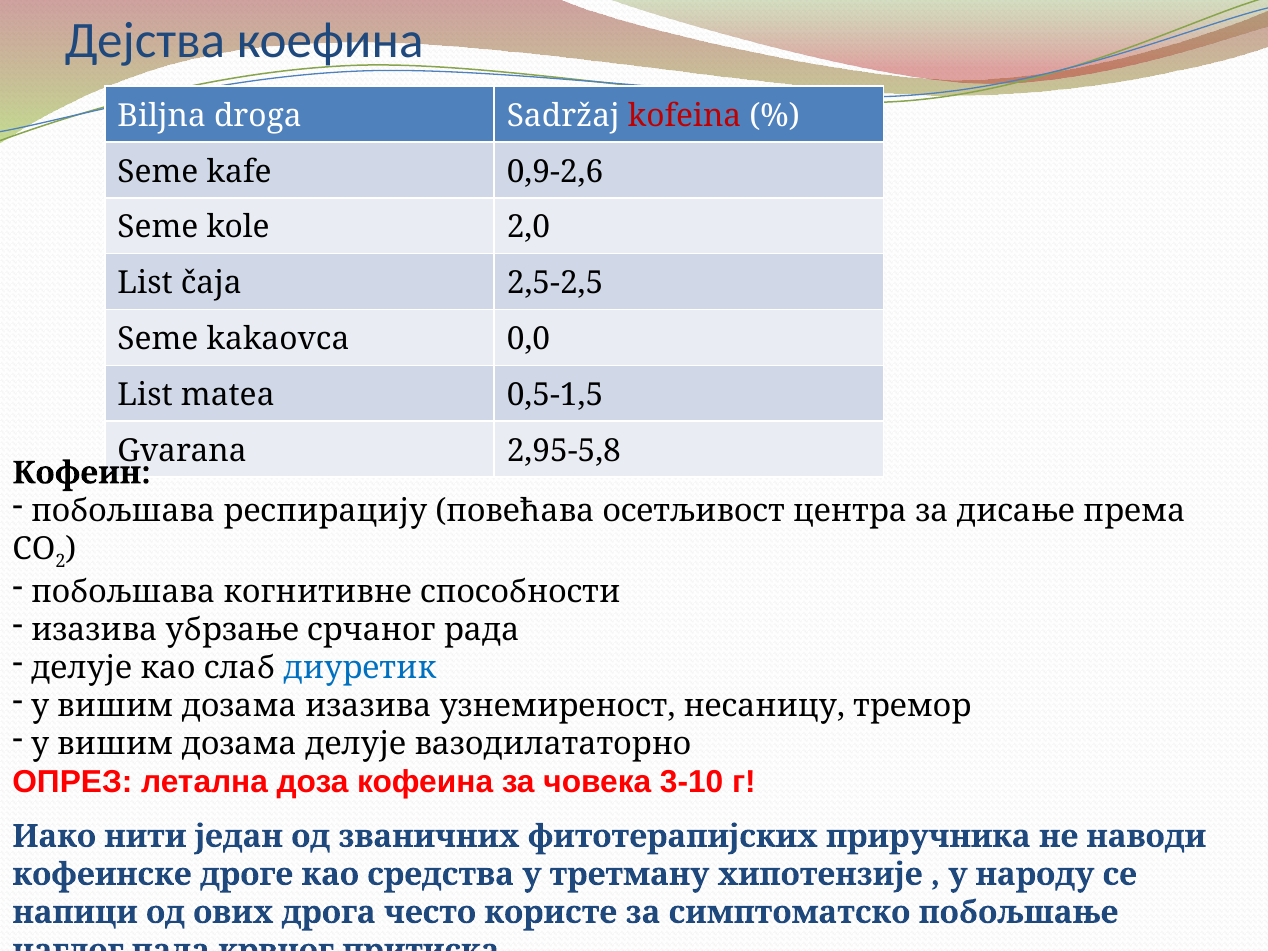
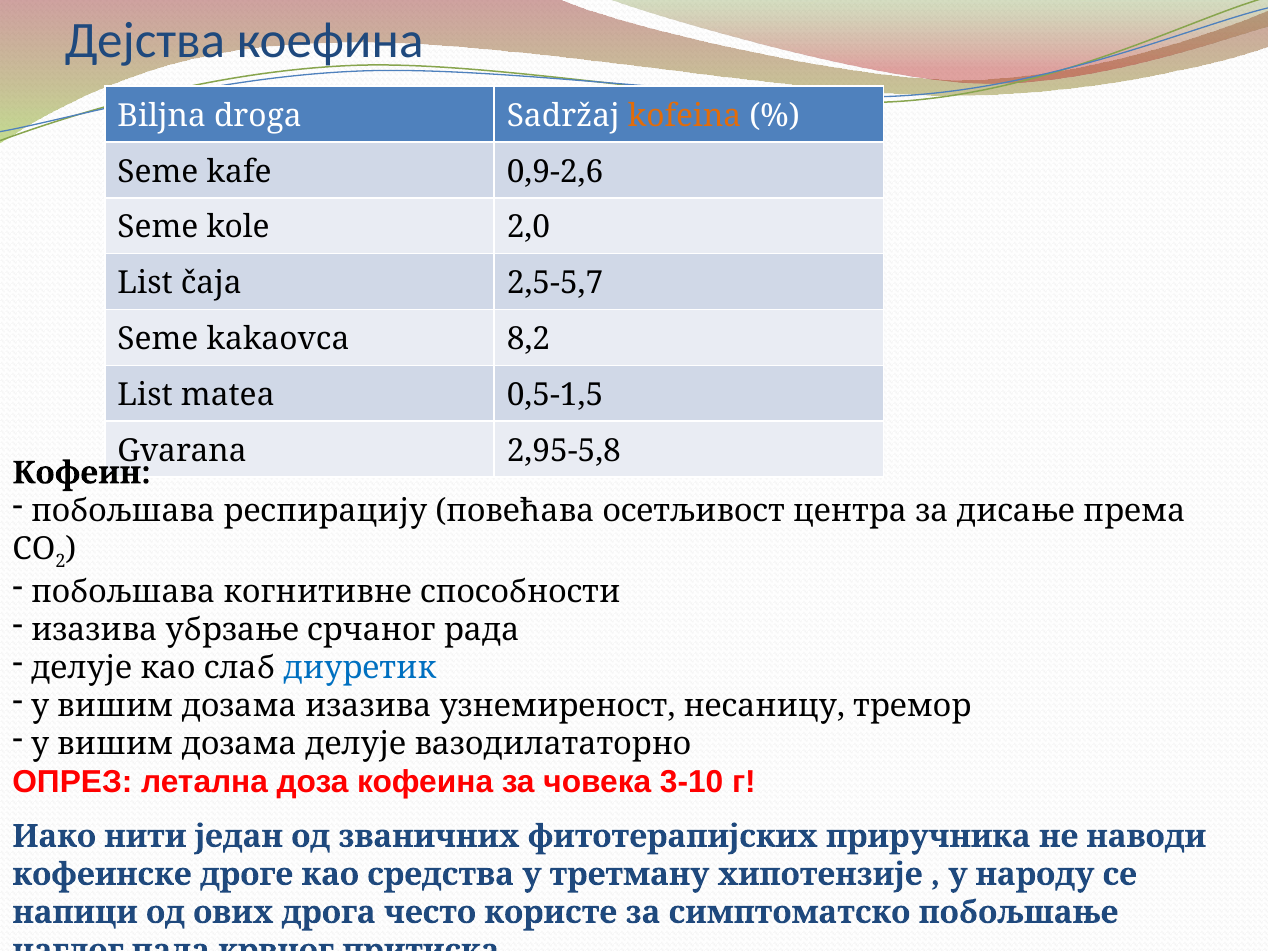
kofeina colour: red -> orange
2,5-2,5: 2,5-2,5 -> 2,5-5,7
0,0: 0,0 -> 8,2
